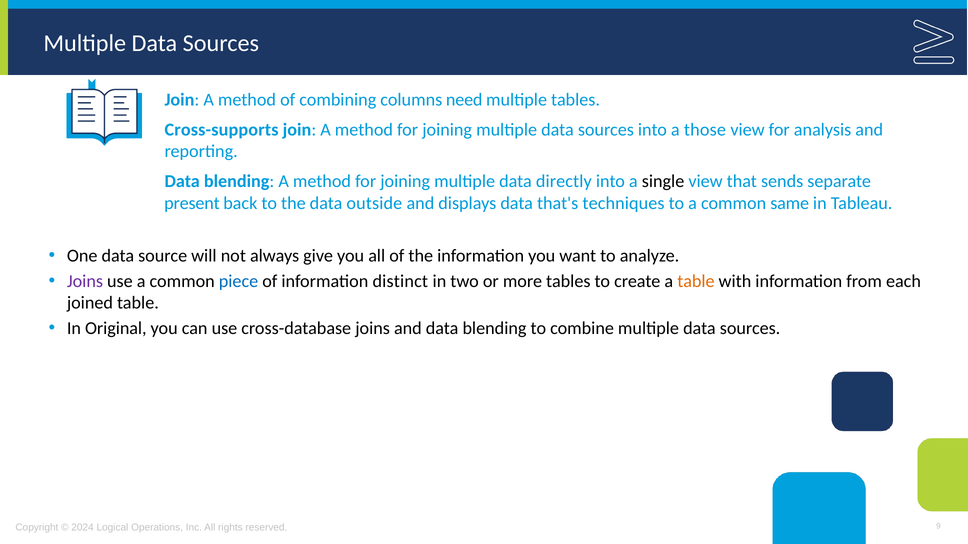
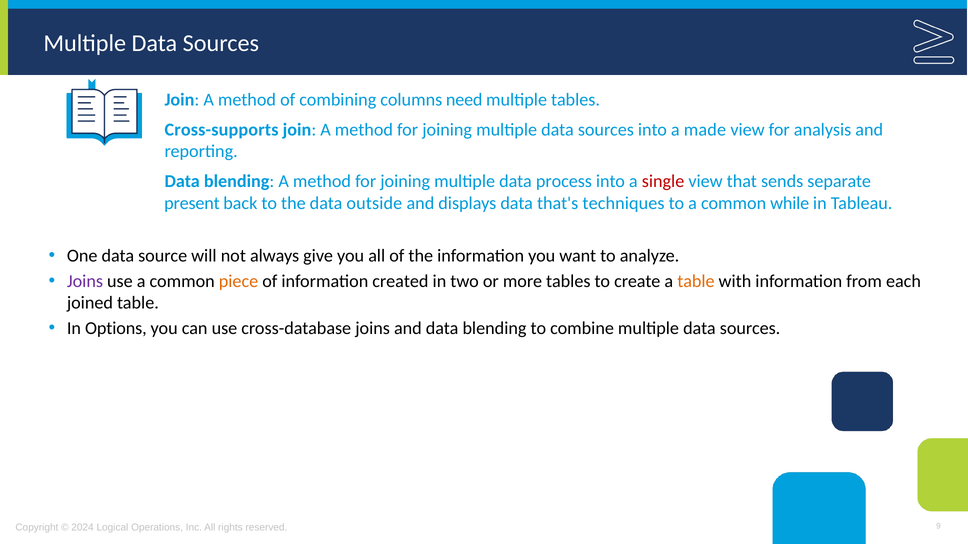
those: those -> made
directly: directly -> process
single colour: black -> red
same: same -> while
piece colour: blue -> orange
distinct: distinct -> created
Original: Original -> Options
